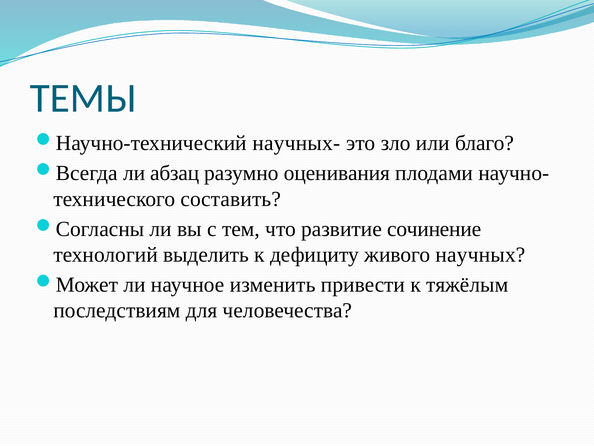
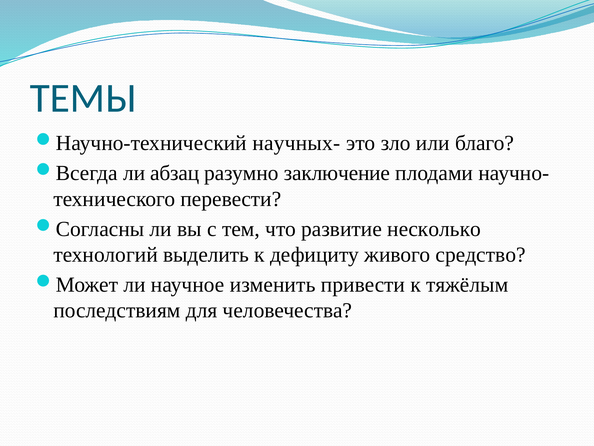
оценивания: оценивания -> заключение
составить: составить -> перевести
сочинение: сочинение -> несколько
научных: научных -> средство
